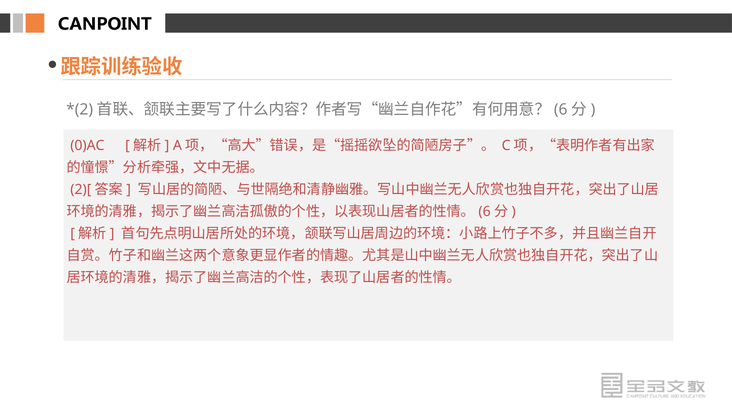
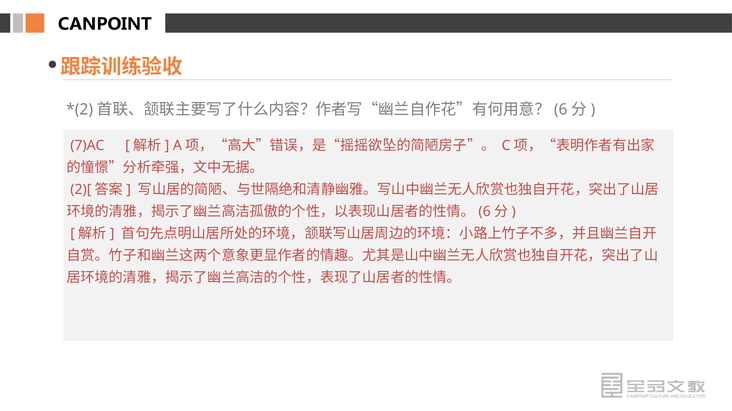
0)AC: 0)AC -> 7)AC
